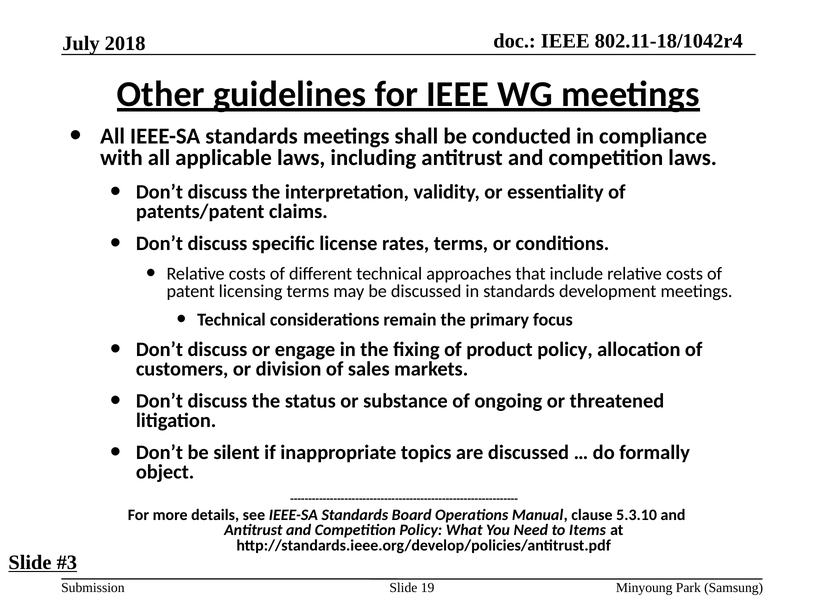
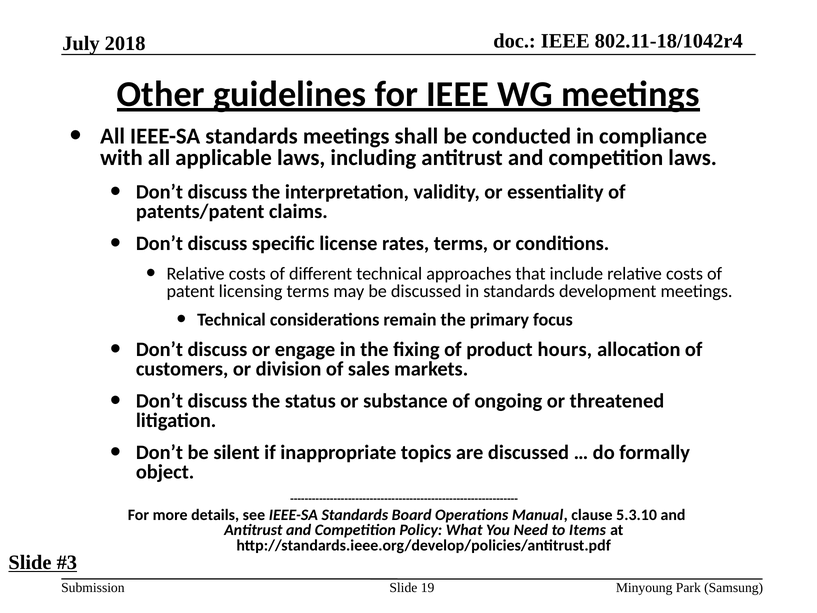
product policy: policy -> hours
